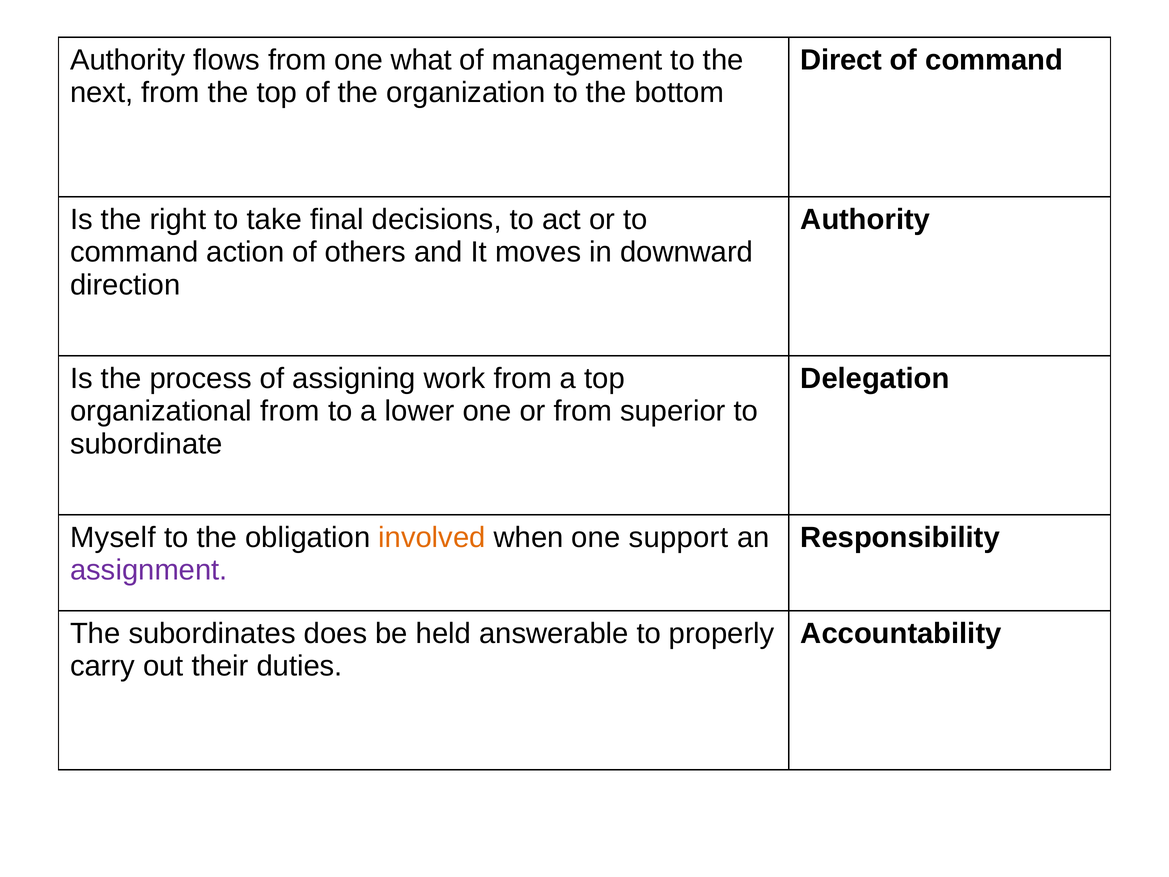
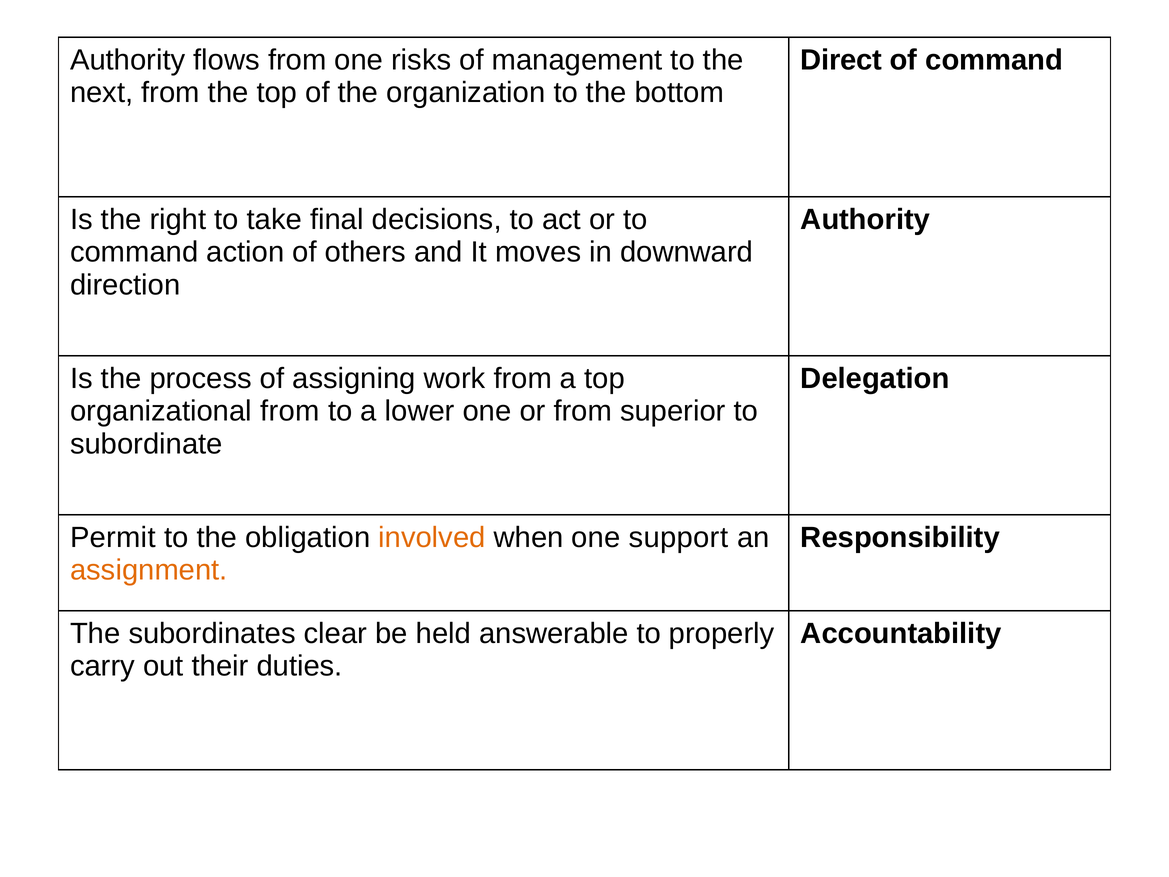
what: what -> risks
Myself: Myself -> Permit
assignment colour: purple -> orange
does: does -> clear
